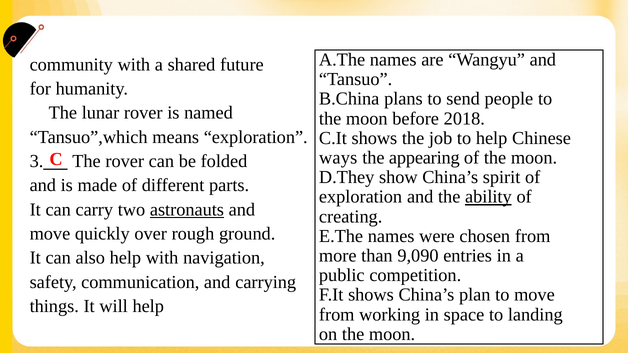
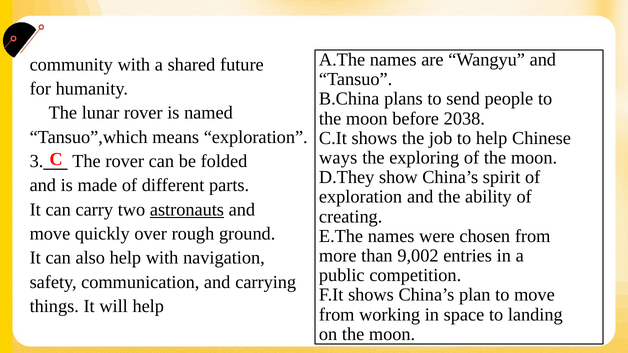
2018: 2018 -> 2038
appearing: appearing -> exploring
ability underline: present -> none
9,090: 9,090 -> 9,002
